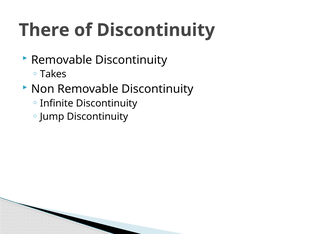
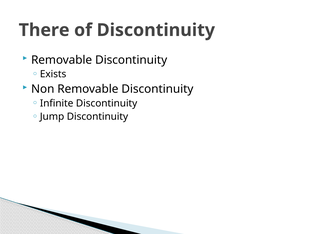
Takes: Takes -> Exists
